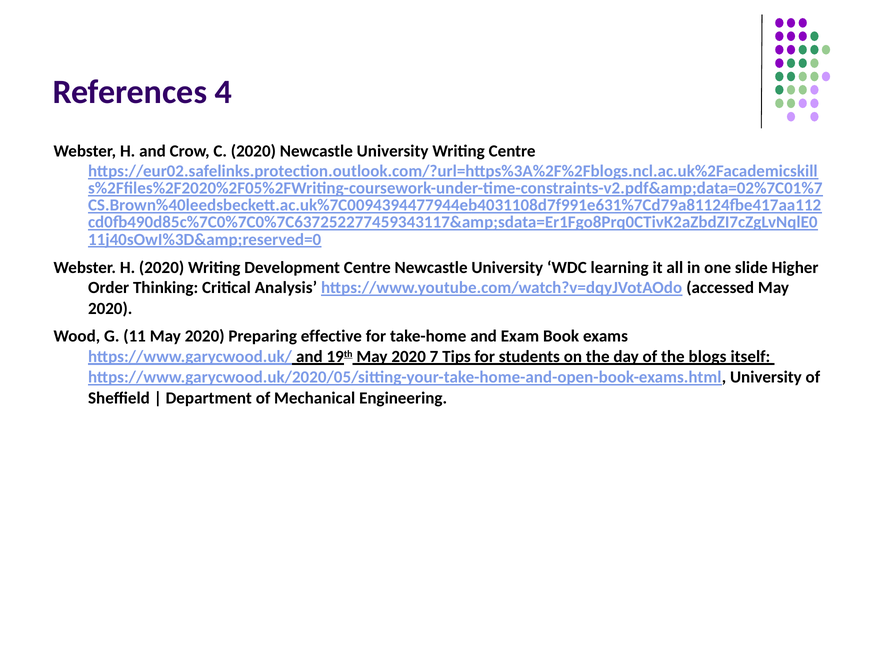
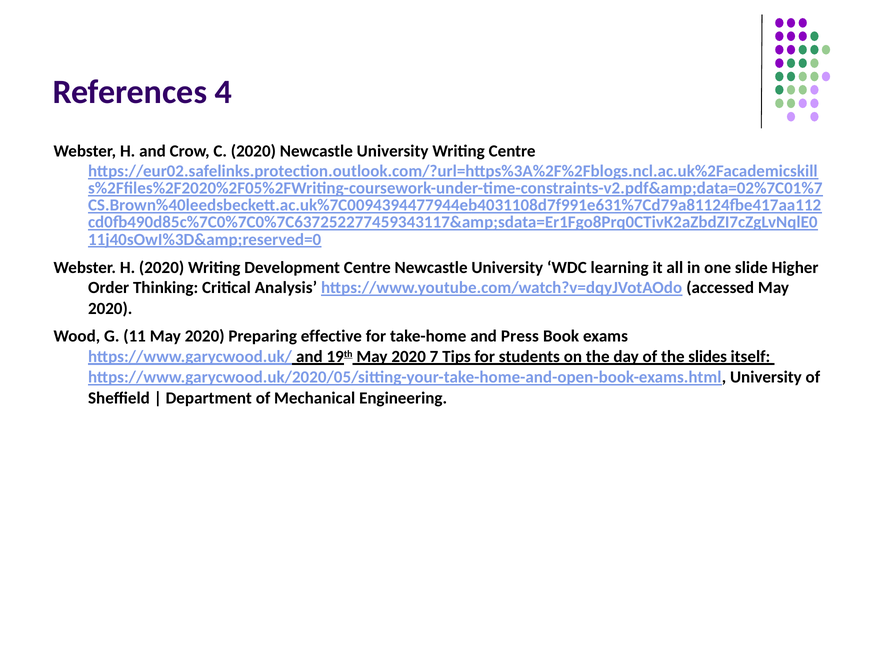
Exam: Exam -> Press
blogs: blogs -> slides
